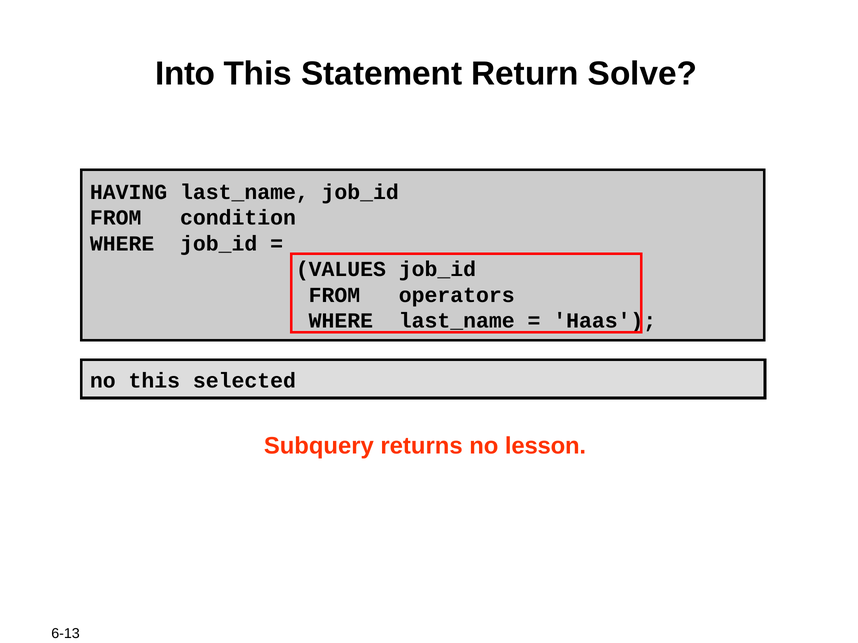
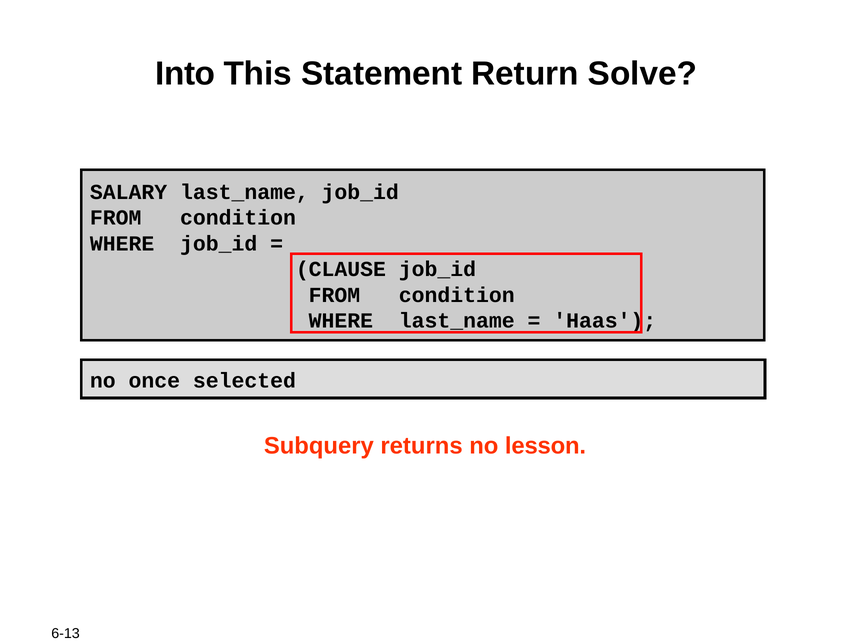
HAVING: HAVING -> SALARY
VALUES: VALUES -> CLAUSE
operators at (457, 295): operators -> condition
no this: this -> once
